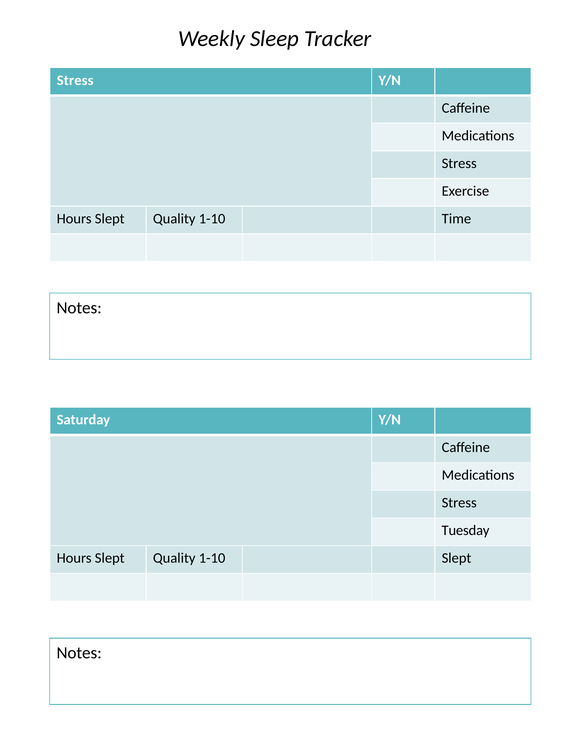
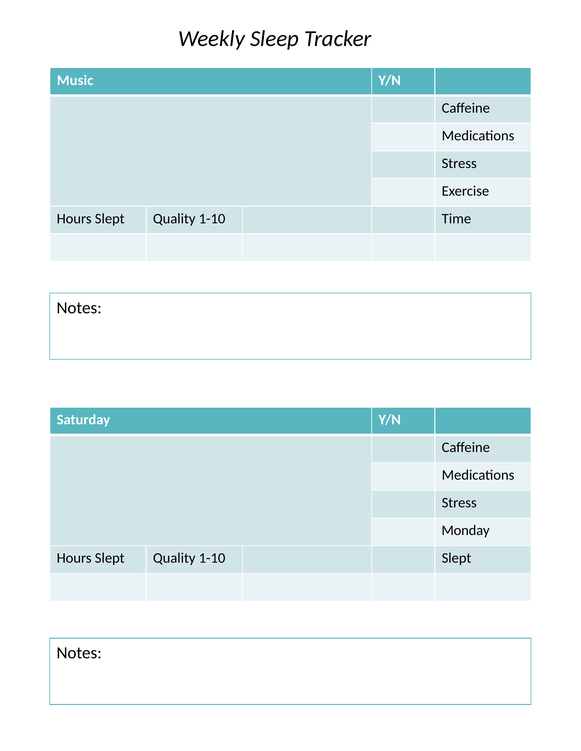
Stress at (75, 80): Stress -> Music
Tuesday: Tuesday -> Monday
